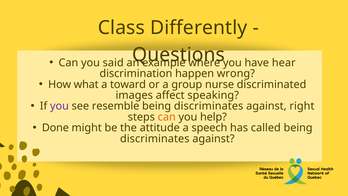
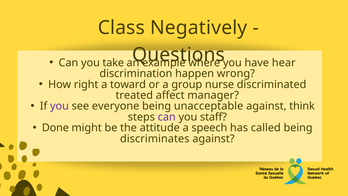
Differently: Differently -> Negatively
said: said -> take
what: what -> right
images: images -> treated
speaking: speaking -> manager
resemble: resemble -> everyone
discriminates at (209, 106): discriminates -> unacceptable
right: right -> think
can at (167, 117) colour: orange -> purple
help: help -> staff
